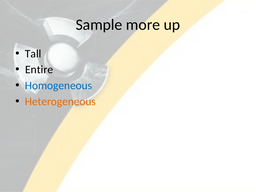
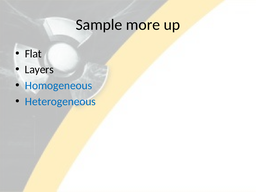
Tall: Tall -> Flat
Entire: Entire -> Layers
Heterogeneous colour: orange -> blue
